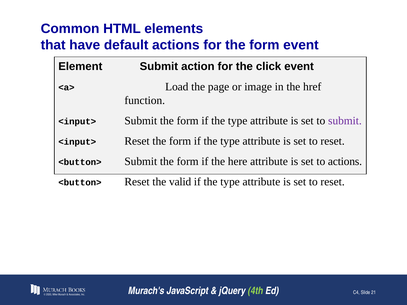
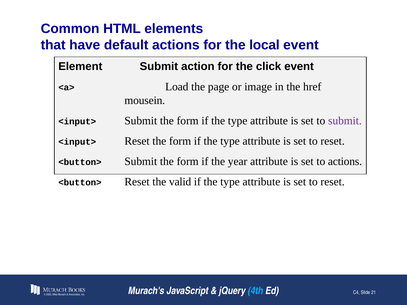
for the form: form -> local
function: function -> mousein
here: here -> year
4th colour: light green -> light blue
